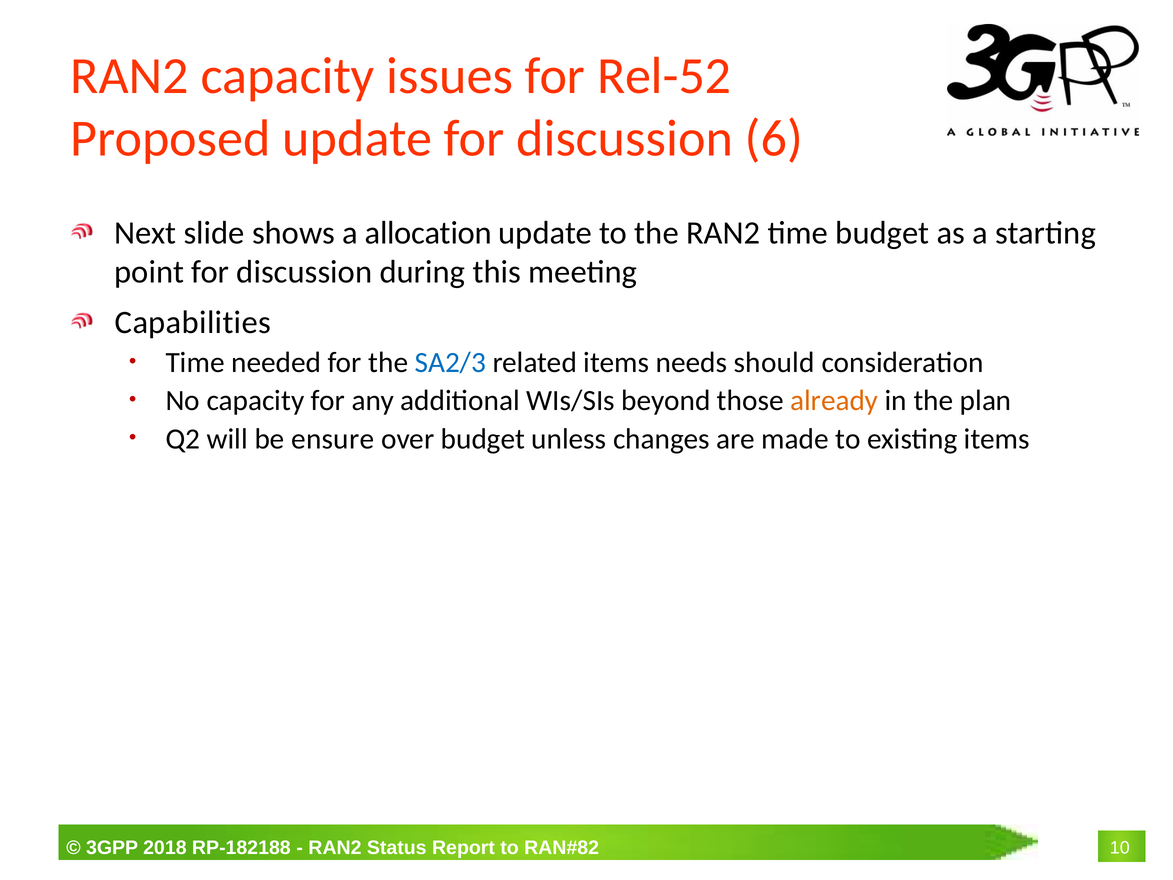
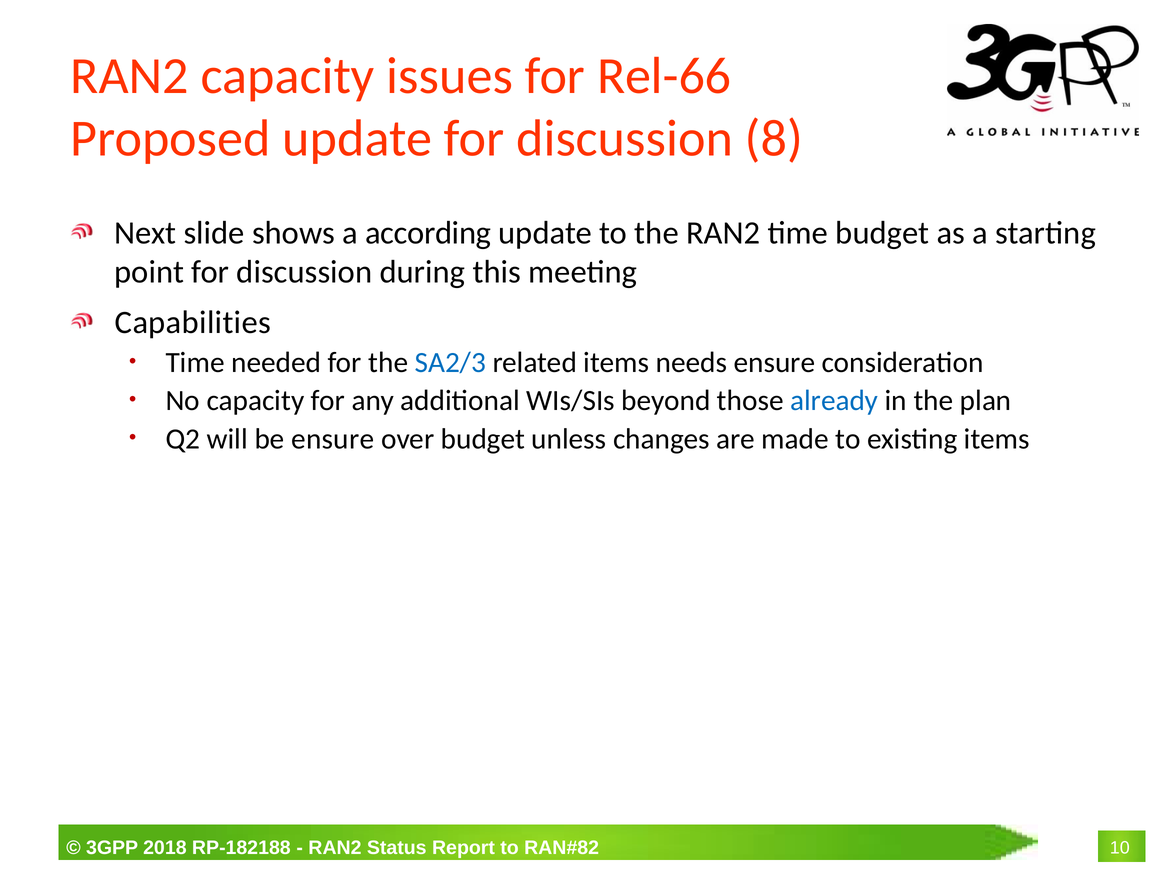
Rel-52: Rel-52 -> Rel-66
6: 6 -> 8
allocation: allocation -> according
needs should: should -> ensure
already colour: orange -> blue
